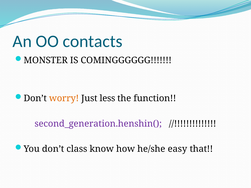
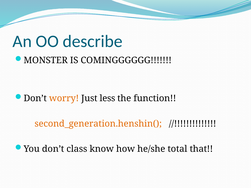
contacts: contacts -> describe
second_generation.henshin( colour: purple -> orange
easy: easy -> total
